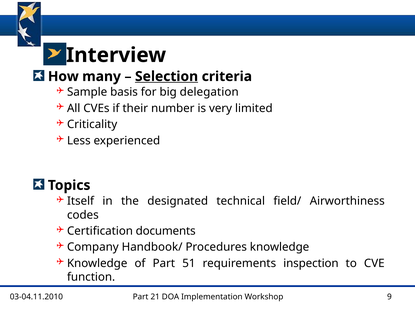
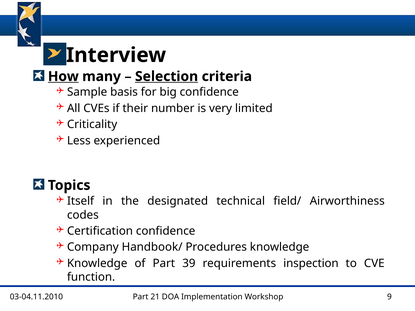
How underline: none -> present
big delegation: delegation -> confidence
Certification documents: documents -> confidence
51: 51 -> 39
